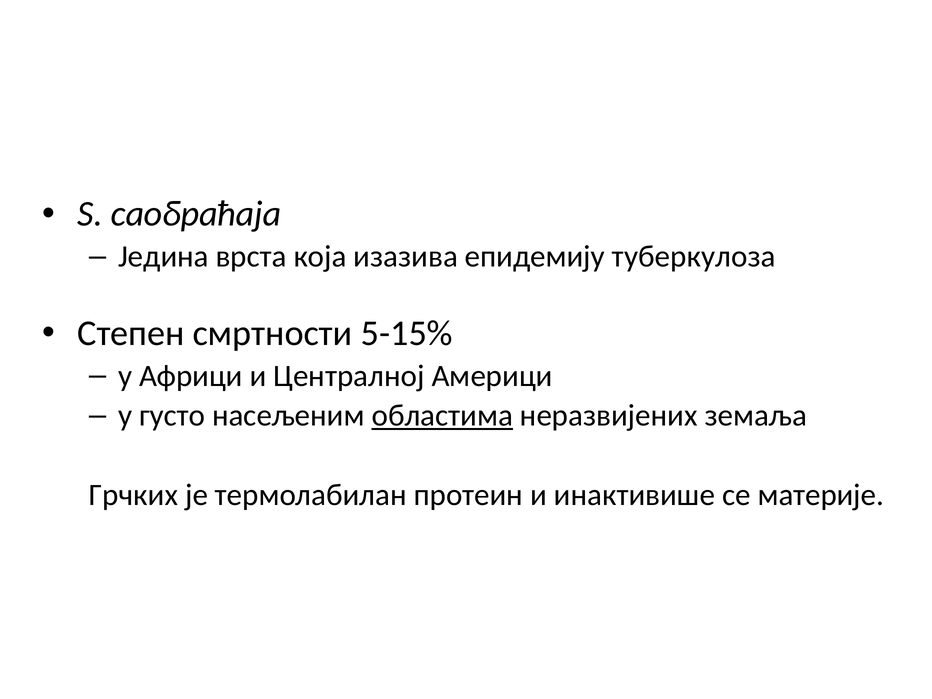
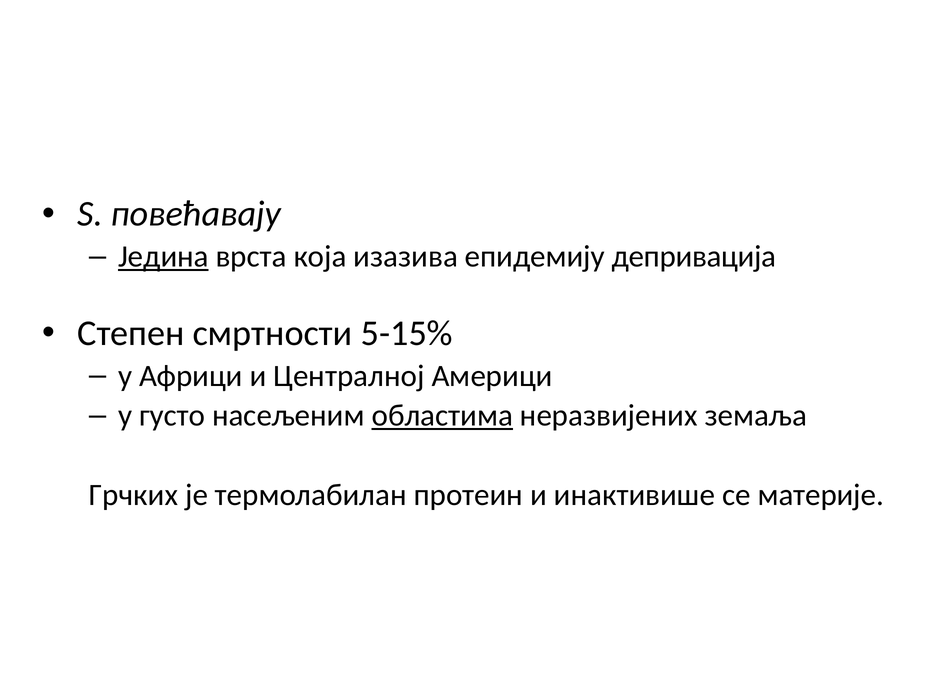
саобраћаја: саобраћаја -> повећавају
Једина underline: none -> present
туберкулоза: туберкулоза -> депривација
